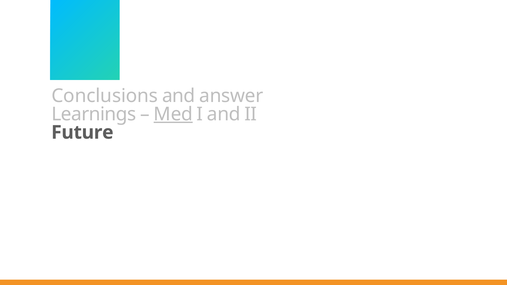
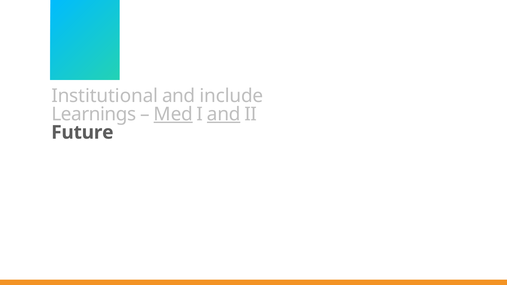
Conclusions: Conclusions -> Institutional
answer: answer -> include
and at (224, 114) underline: none -> present
